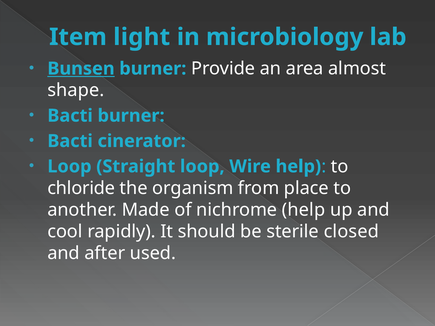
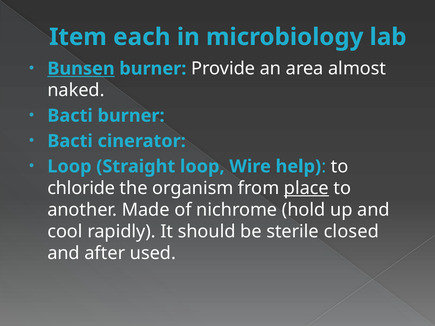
light: light -> each
shape: shape -> naked
place underline: none -> present
nichrome help: help -> hold
